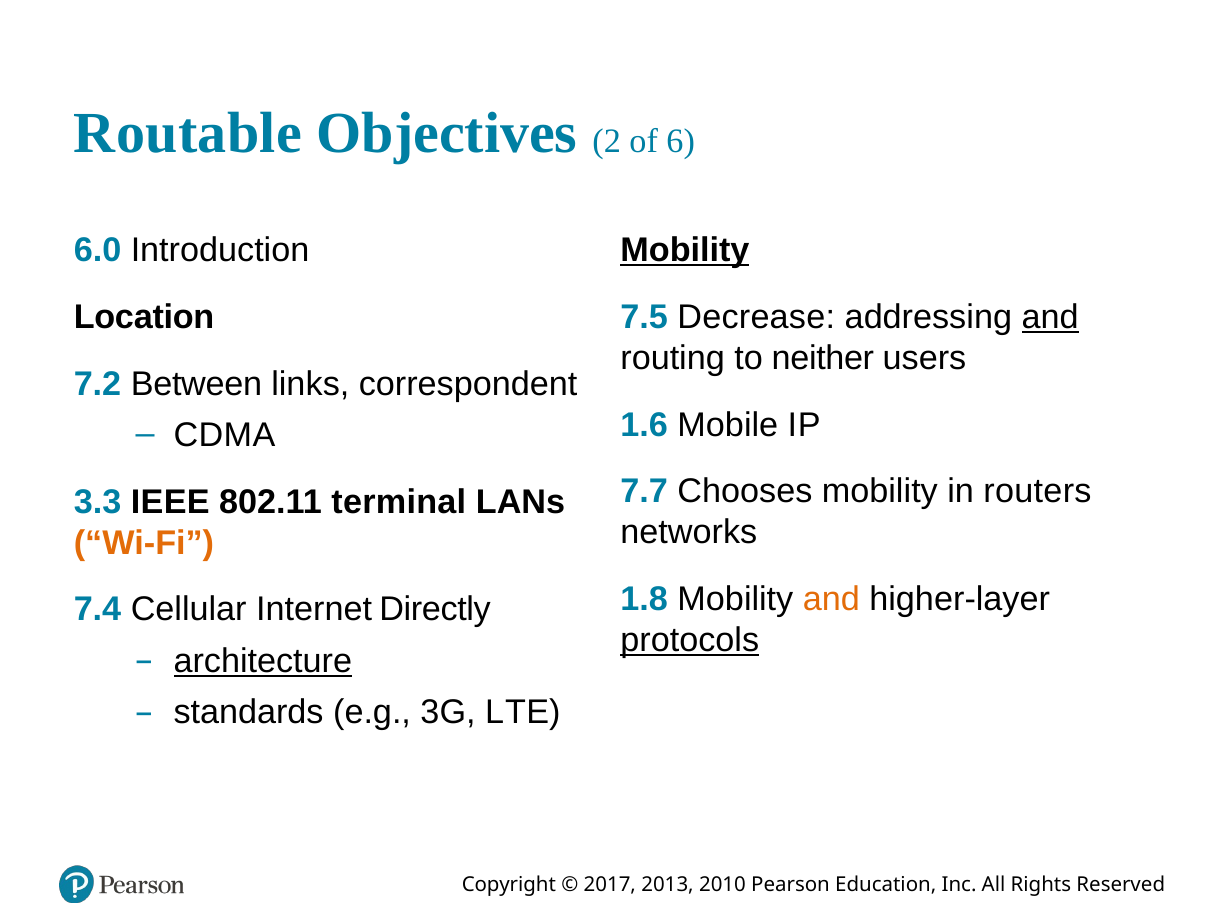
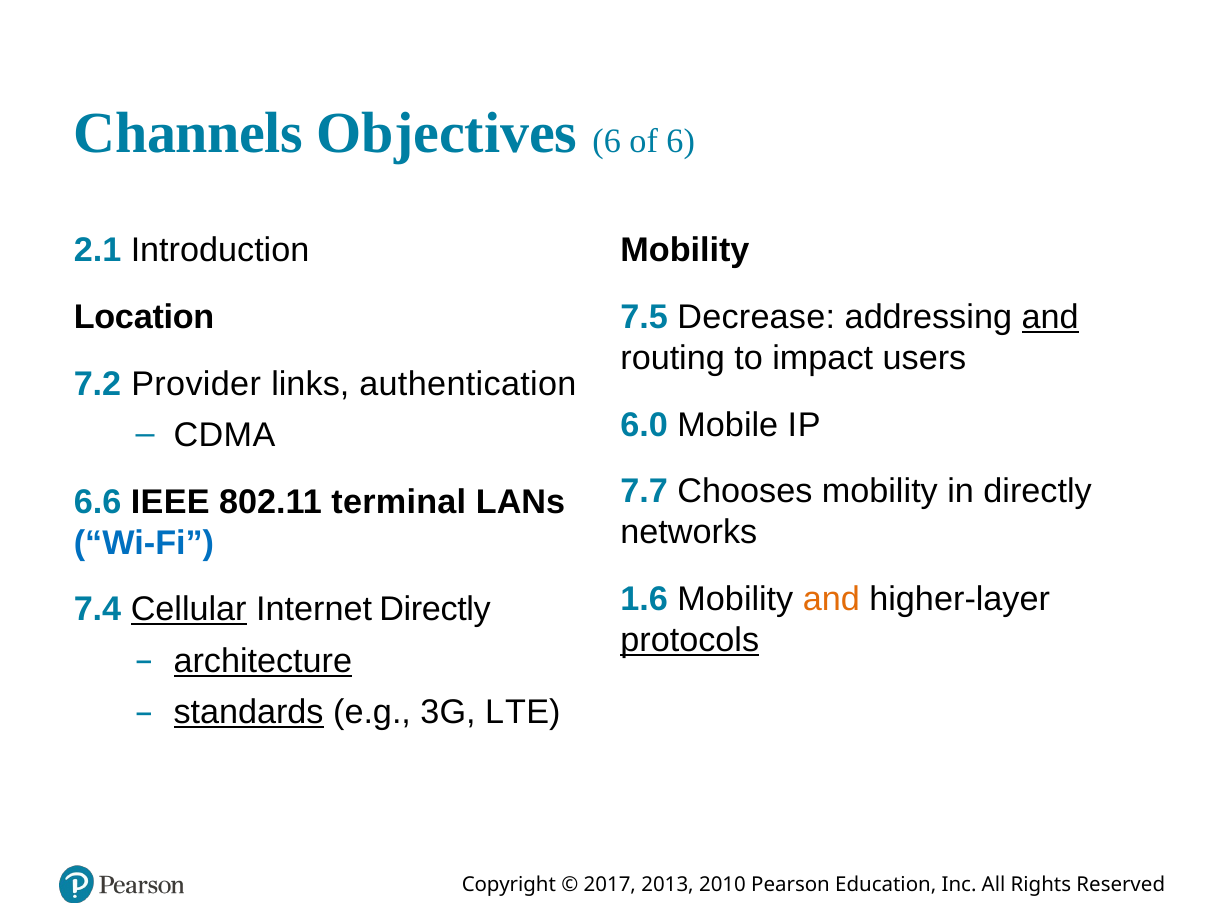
Routable: Routable -> Channels
Objectives 2: 2 -> 6
6.0: 6.0 -> 2.1
Mobility at (685, 250) underline: present -> none
neither: neither -> impact
Between: Between -> Provider
correspondent: correspondent -> authentication
1.6: 1.6 -> 6.0
in routers: routers -> directly
3.3: 3.3 -> 6.6
Wi-Fi colour: orange -> blue
1.8: 1.8 -> 1.6
Cellular underline: none -> present
standards underline: none -> present
